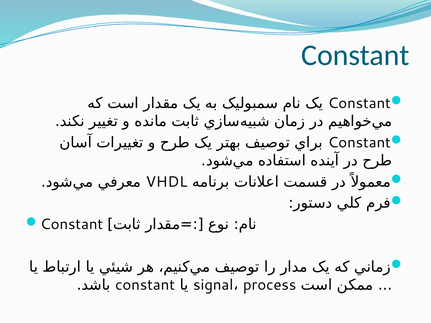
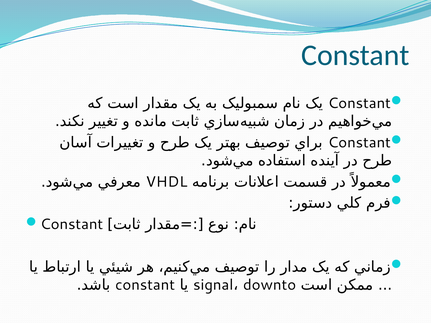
process: process -> downto
